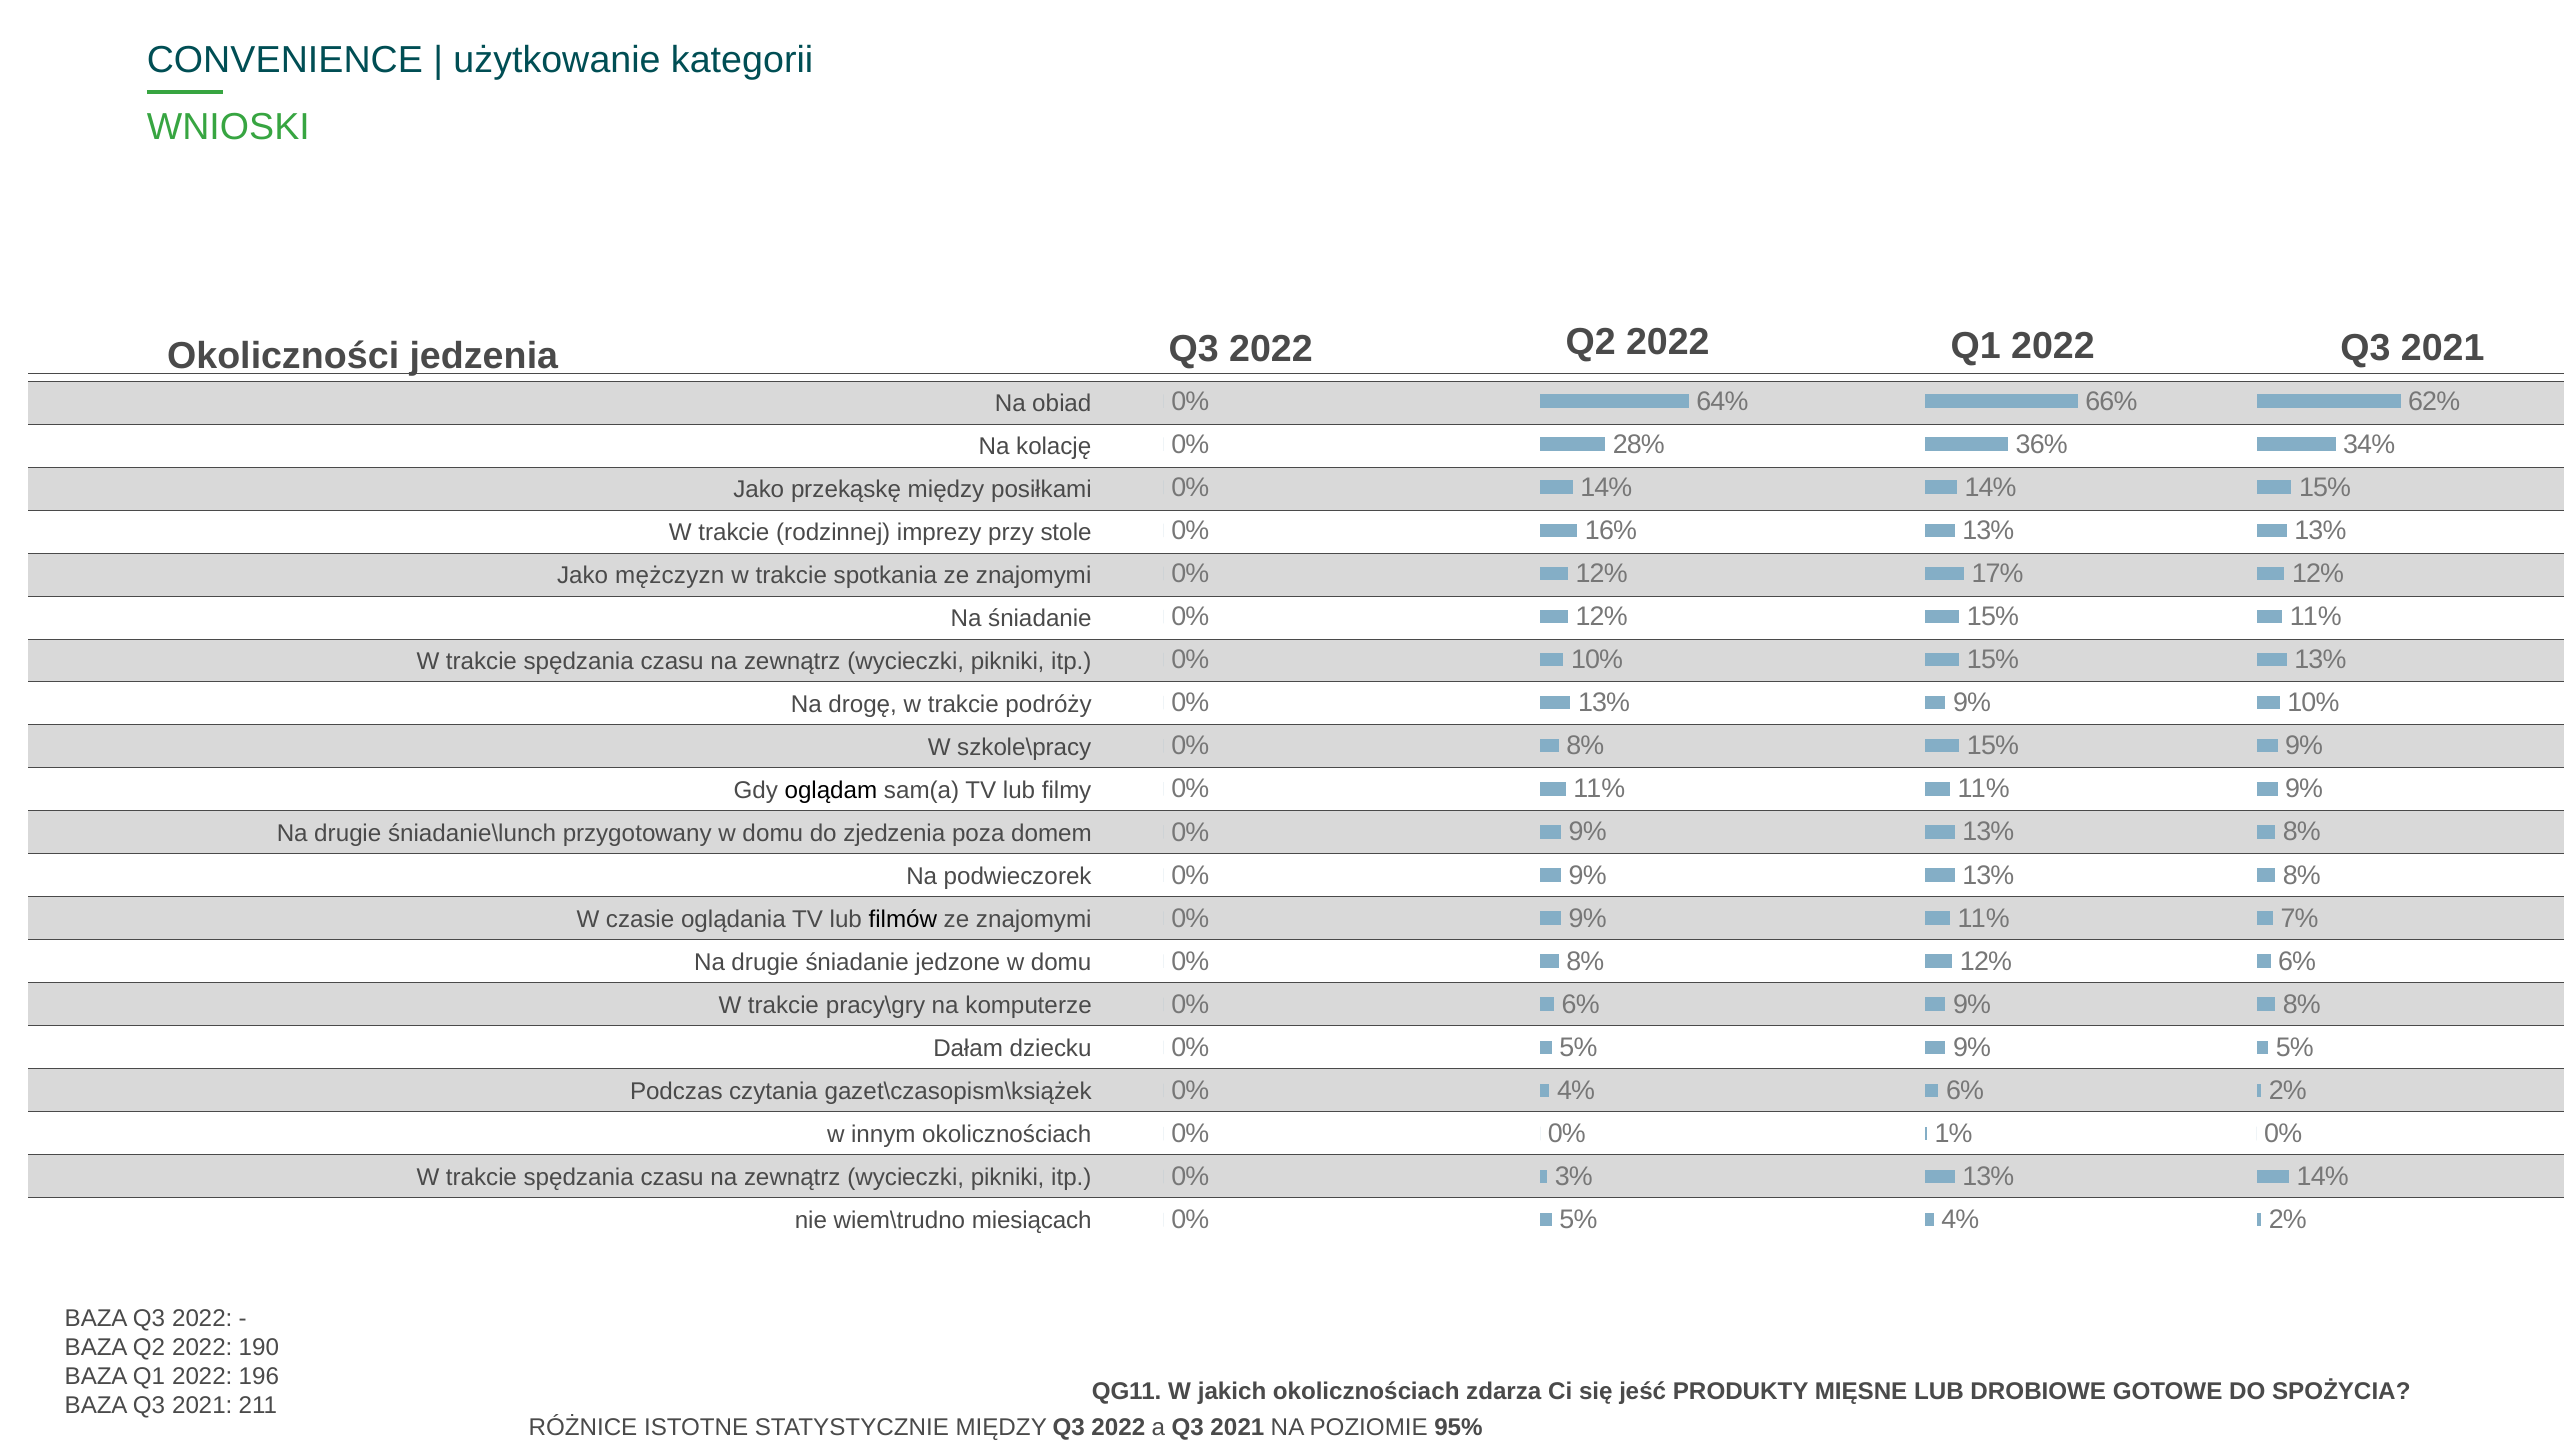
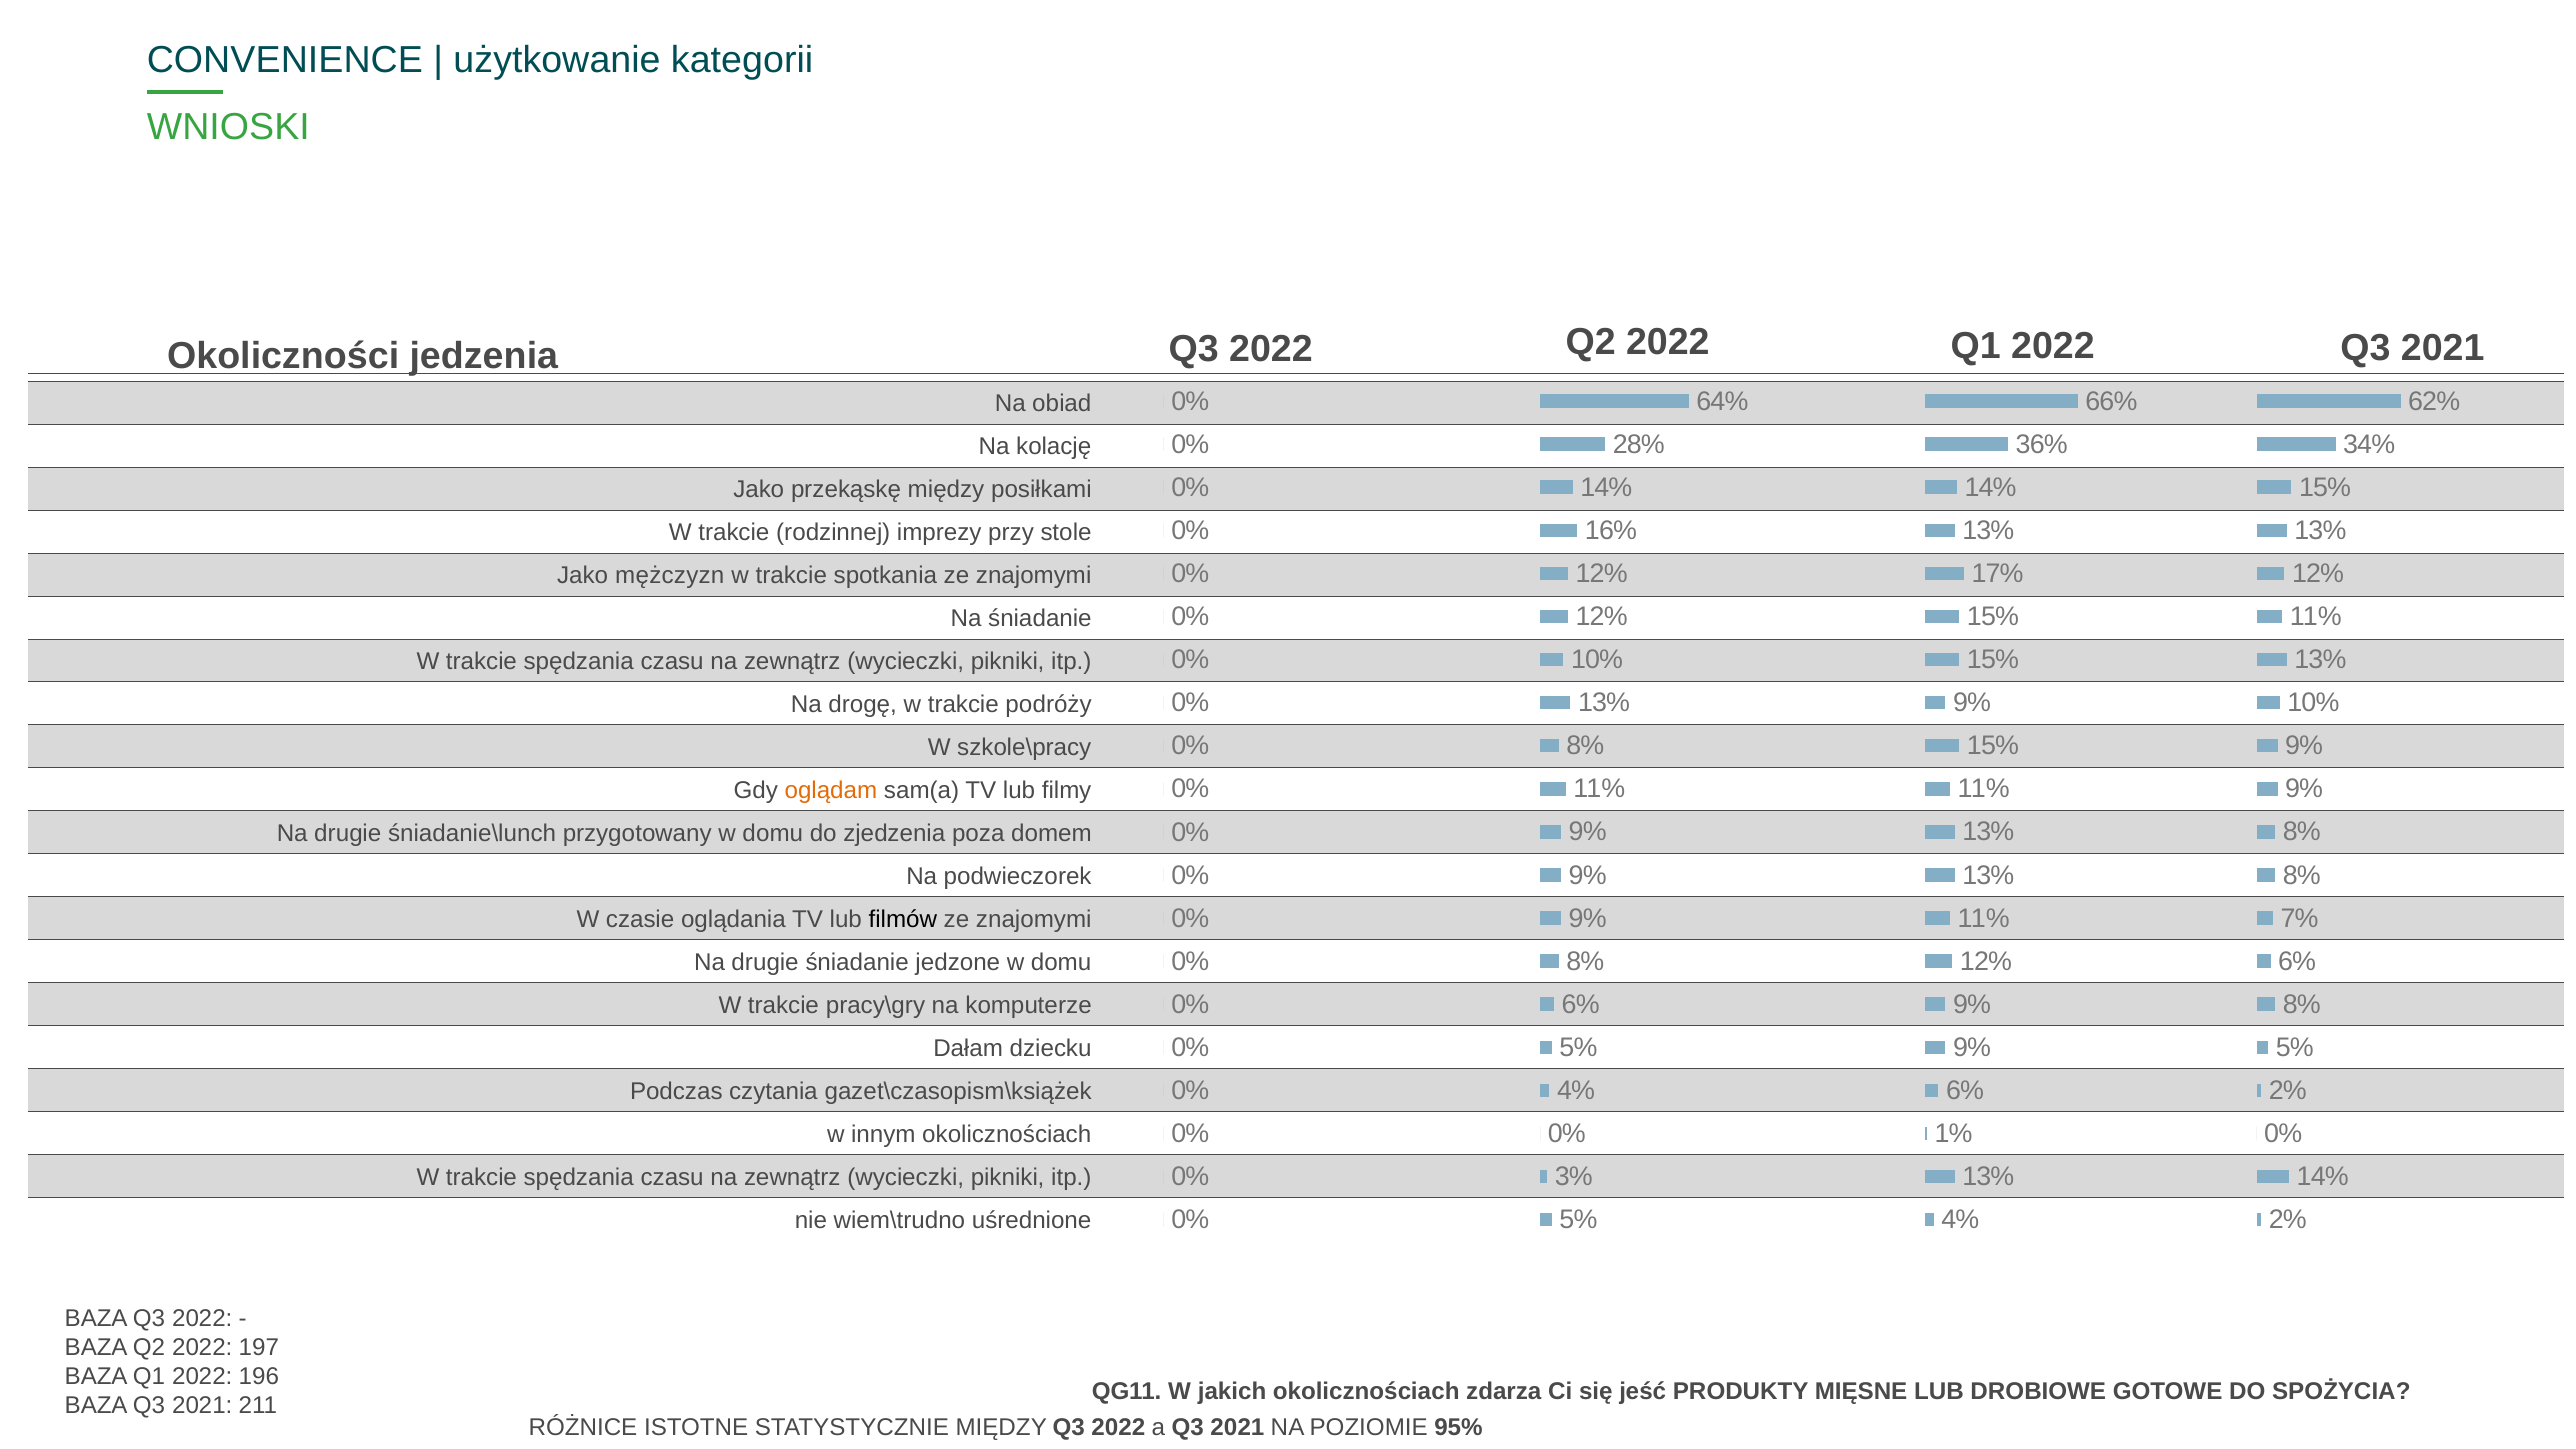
oglądam colour: black -> orange
miesiącach: miesiącach -> uśrednione
190: 190 -> 197
